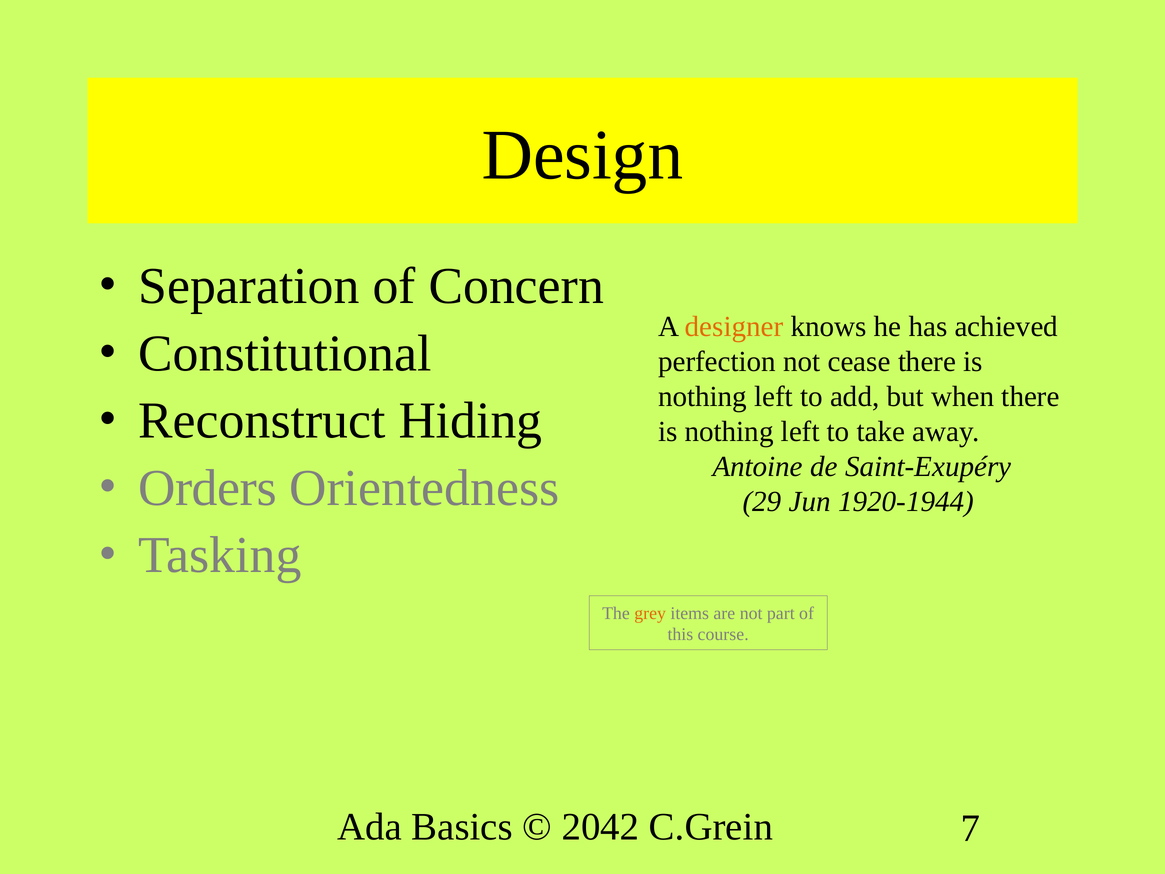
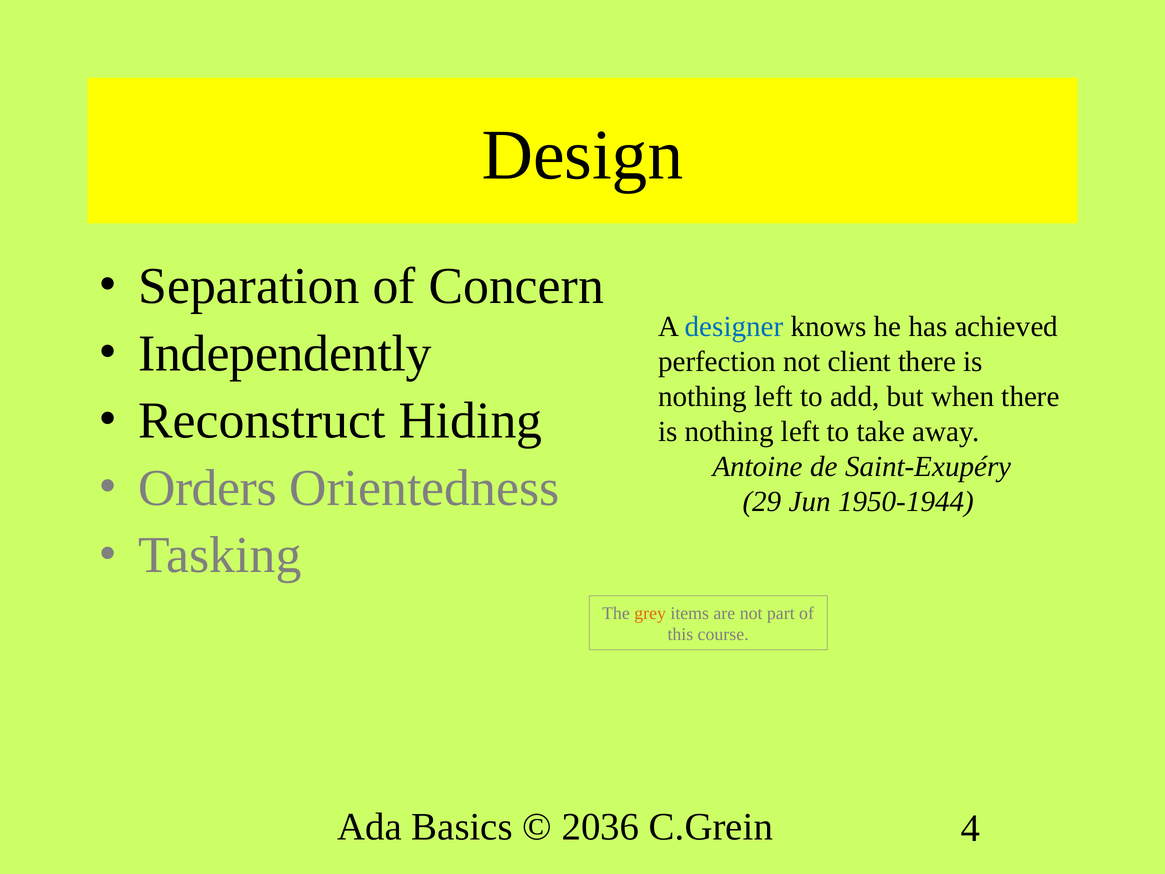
designer colour: orange -> blue
Constitutional: Constitutional -> Independently
cease: cease -> client
1920-1944: 1920-1944 -> 1950-1944
2042: 2042 -> 2036
7: 7 -> 4
